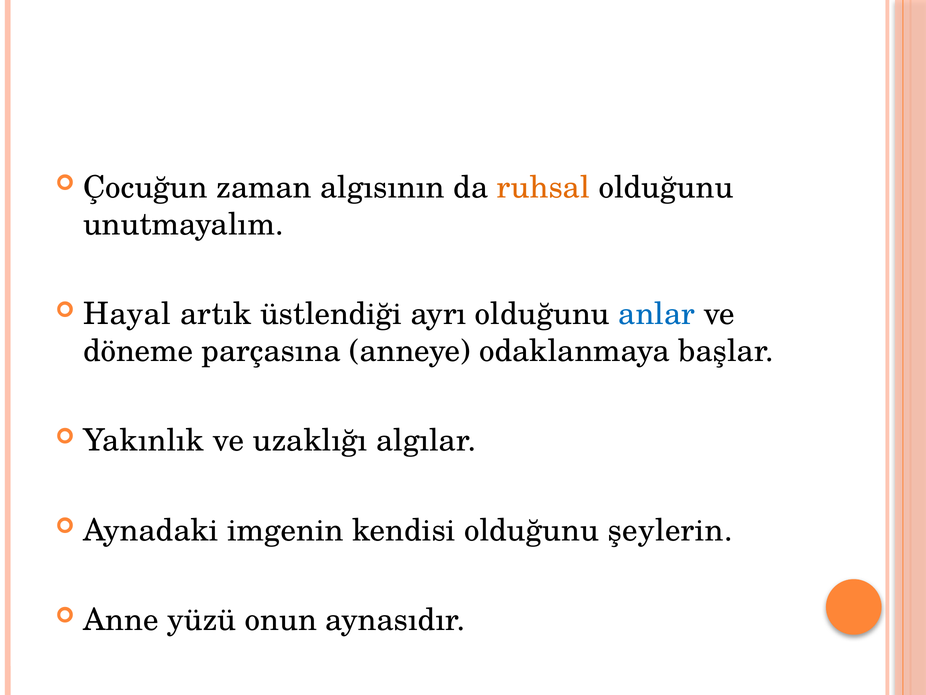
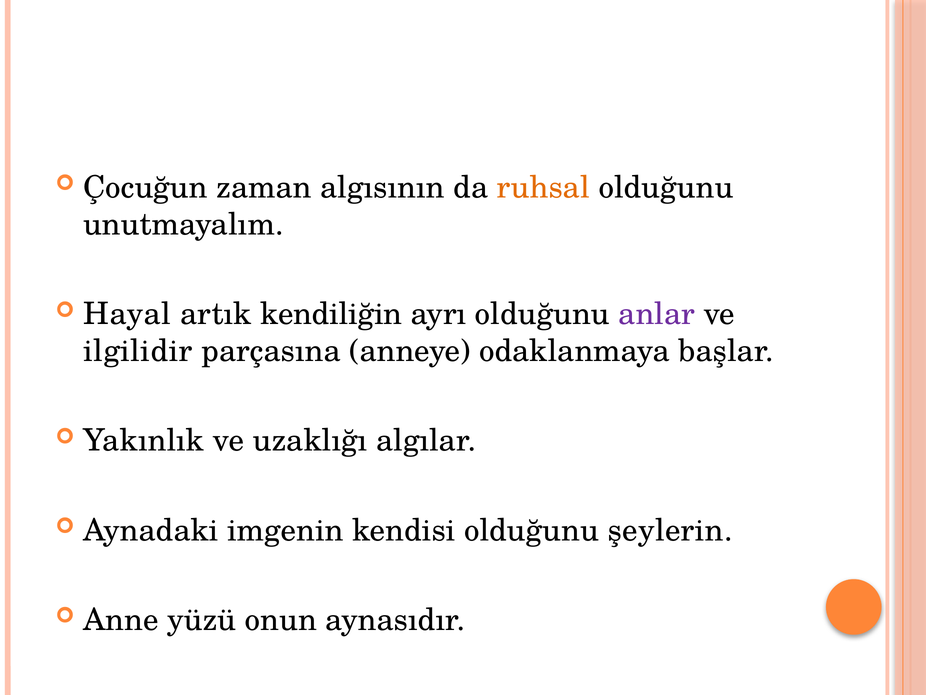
üstlendiği: üstlendiği -> kendiliğin
anlar colour: blue -> purple
döneme: döneme -> ilgilidir
